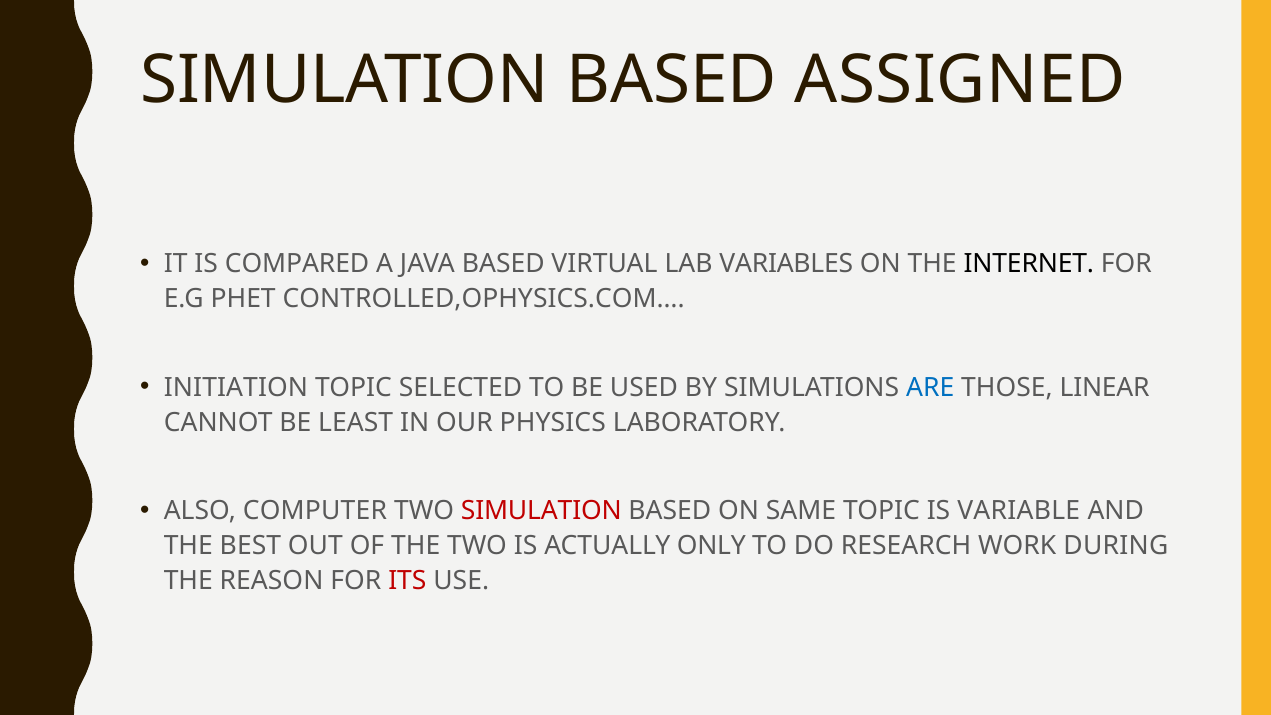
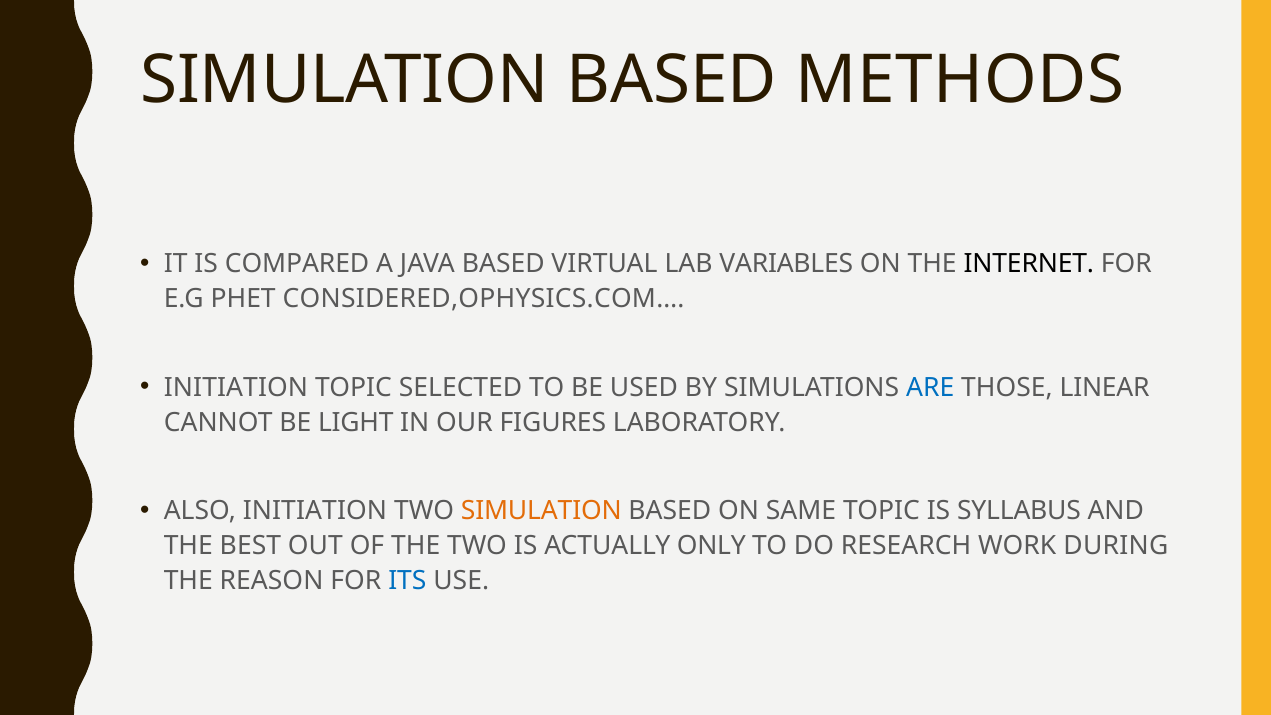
ASSIGNED: ASSIGNED -> METHODS
CONTROLLED,OPHYSICS.COM…: CONTROLLED,OPHYSICS.COM… -> CONSIDERED,OPHYSICS.COM…
LEAST: LEAST -> LIGHT
PHYSICS: PHYSICS -> FIGURES
ALSO COMPUTER: COMPUTER -> INITIATION
SIMULATION at (541, 511) colour: red -> orange
VARIABLE: VARIABLE -> SYLLABUS
ITS colour: red -> blue
